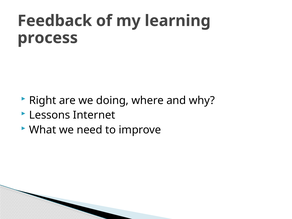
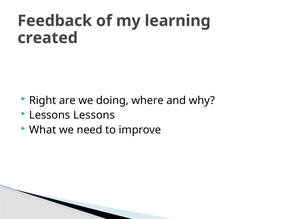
process: process -> created
Lessons Internet: Internet -> Lessons
